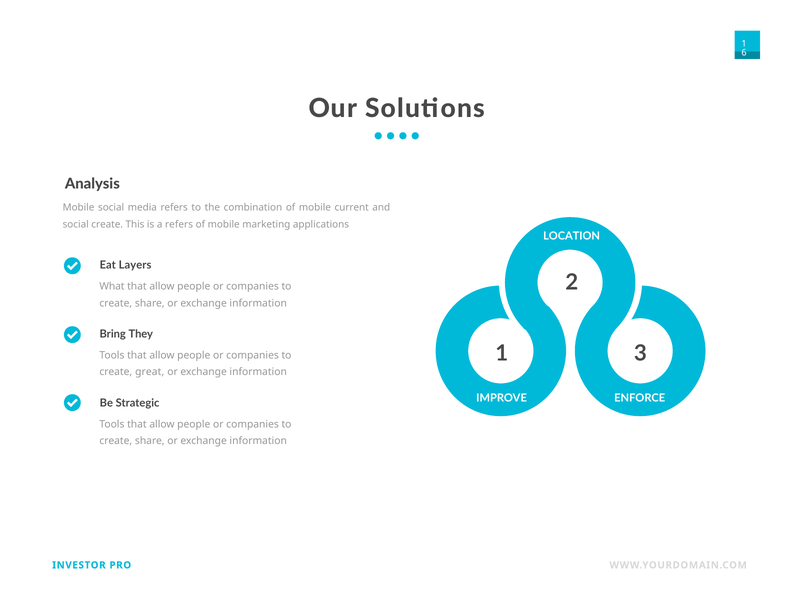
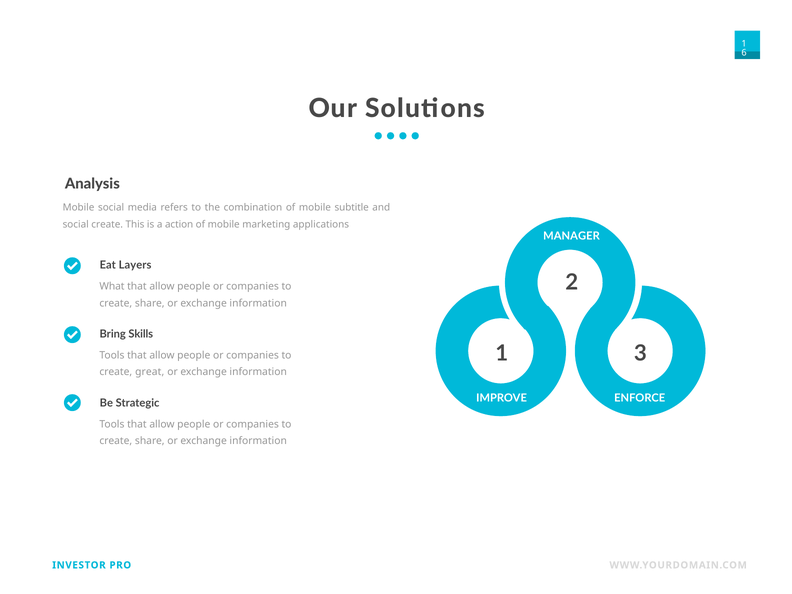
current: current -> subtitle
a refers: refers -> action
LOCATION: LOCATION -> MANAGER
They: They -> Skills
